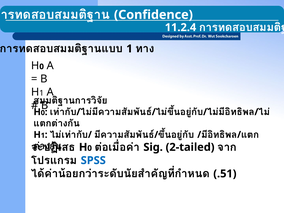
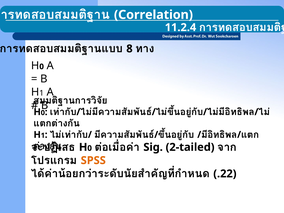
Confidence: Confidence -> Correlation
1 at (129, 49): 1 -> 8
SPSS colour: blue -> orange
.51: .51 -> .22
